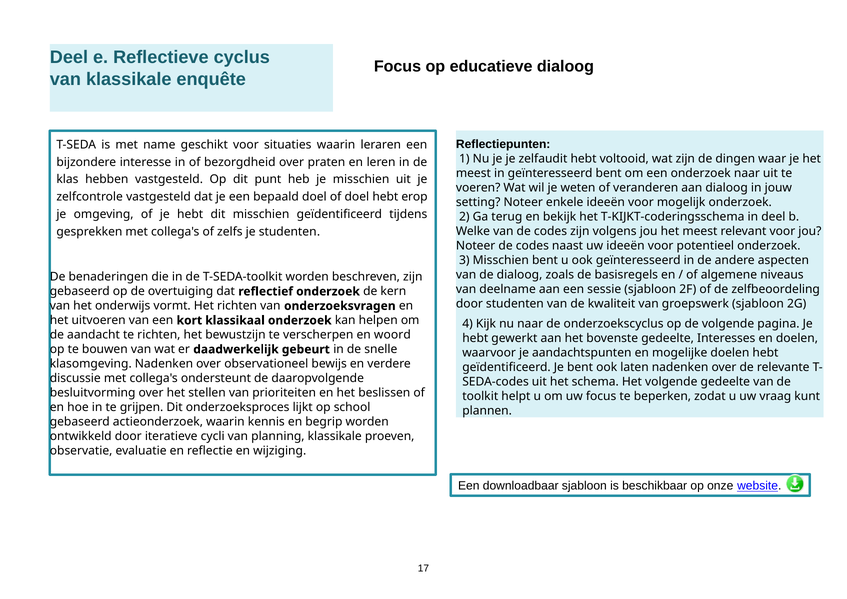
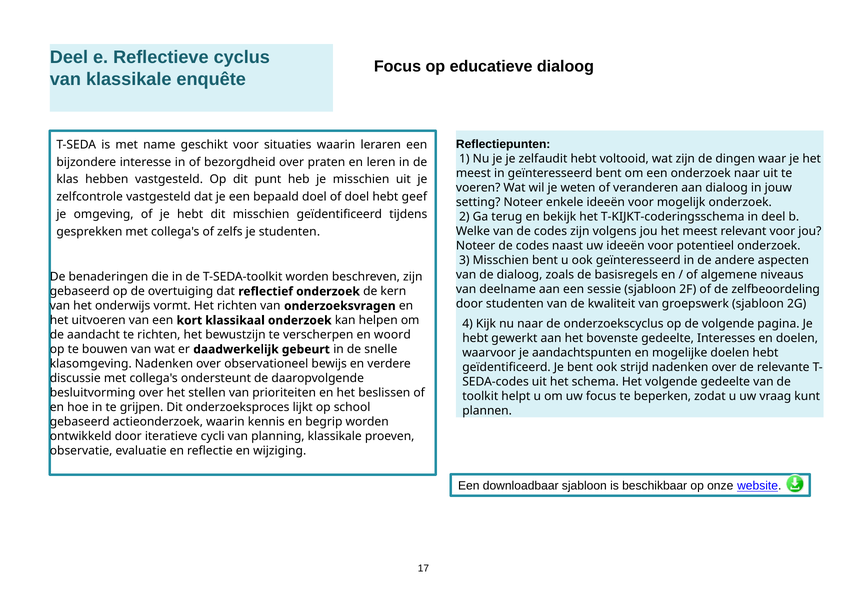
erop: erop -> geef
laten: laten -> strijd
